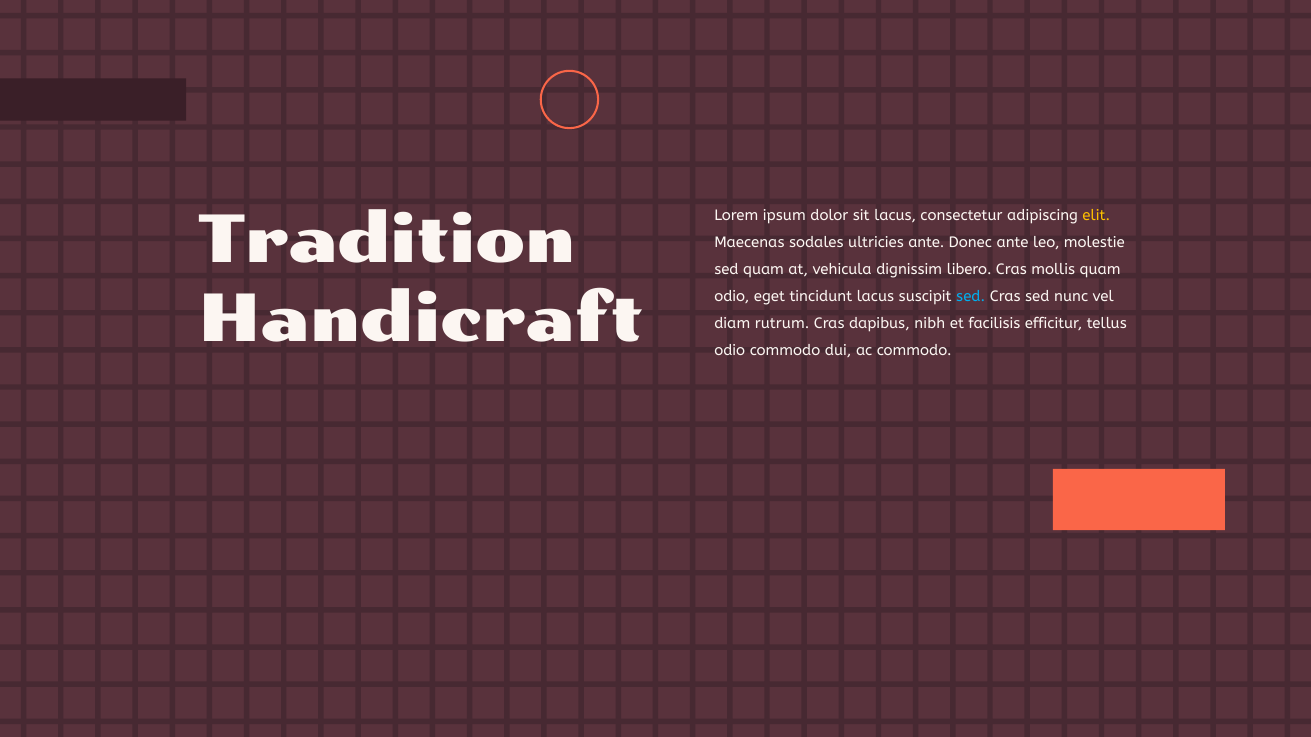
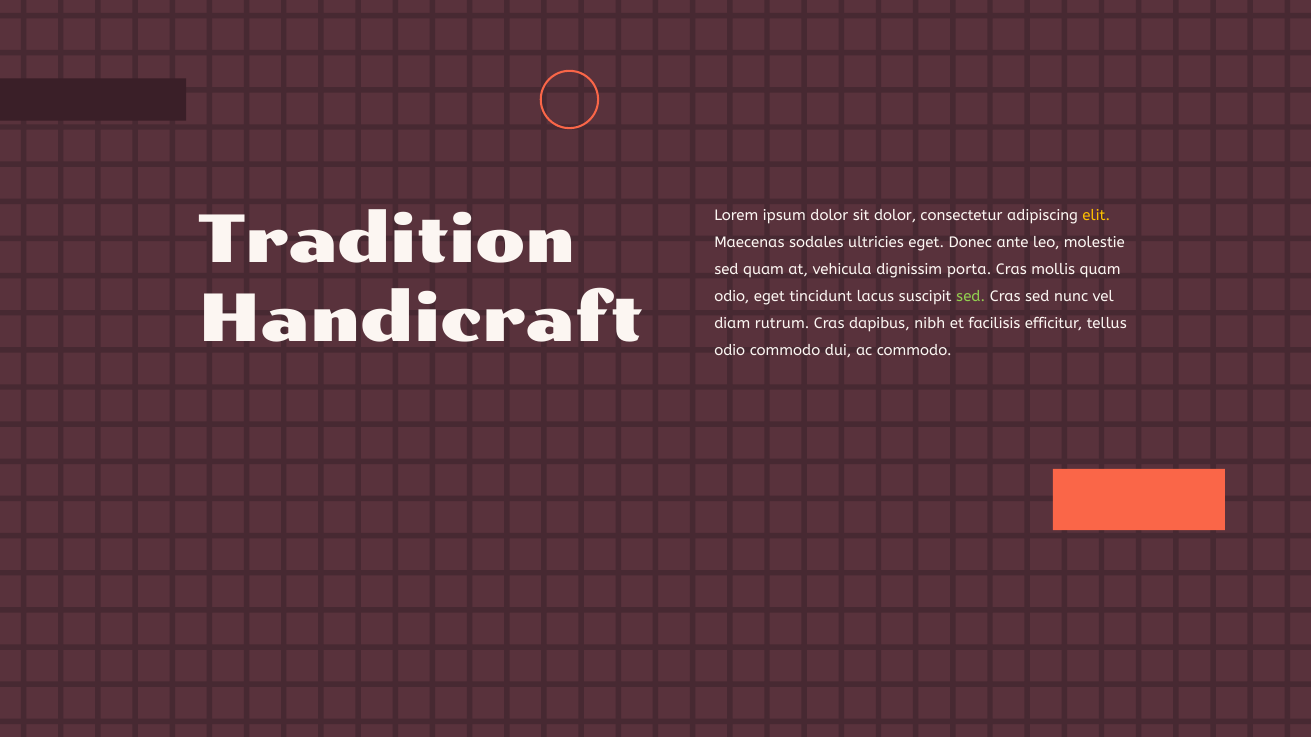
sit lacus: lacus -> dolor
ultricies ante: ante -> eget
libero: libero -> porta
sed at (971, 297) colour: light blue -> light green
